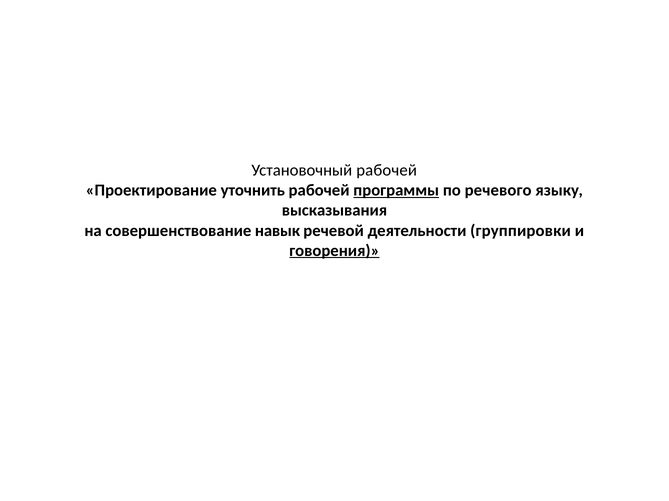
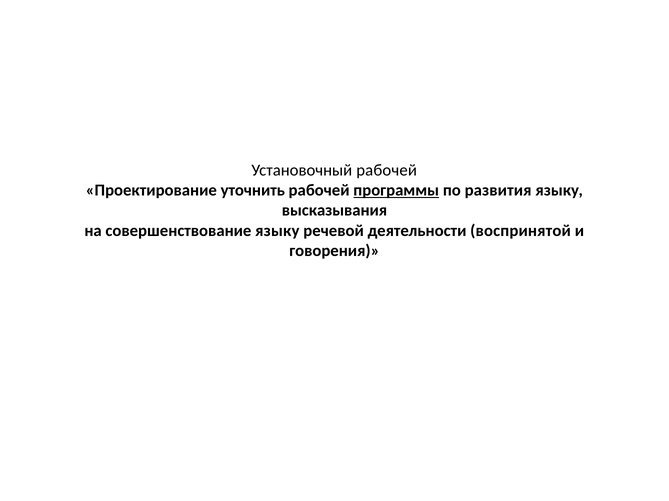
речевого: речевого -> развития
совершенствование навык: навык -> языку
группировки: группировки -> воспринятой
говорения underline: present -> none
